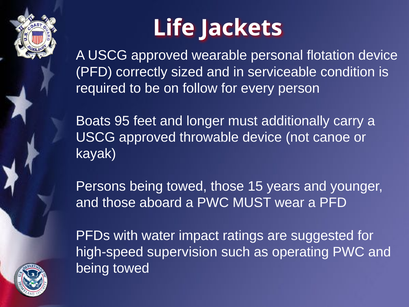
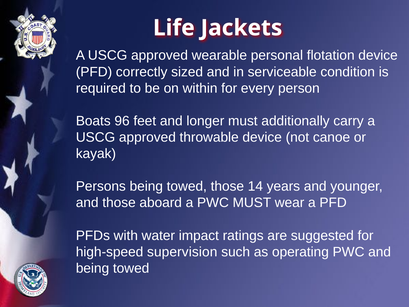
follow: follow -> within
95: 95 -> 96
15: 15 -> 14
